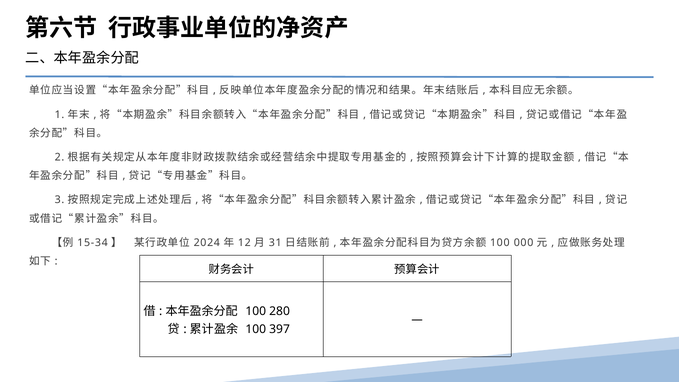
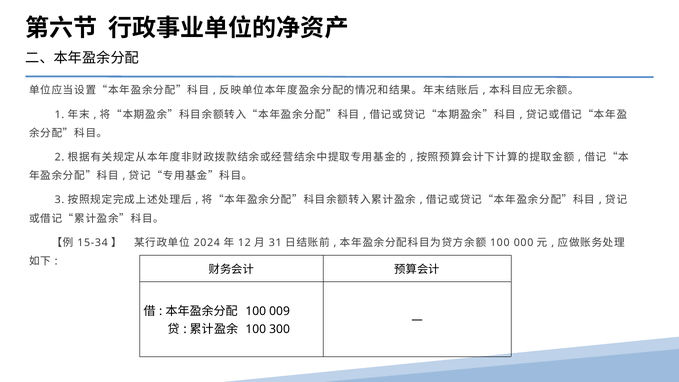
280: 280 -> 009
397: 397 -> 300
